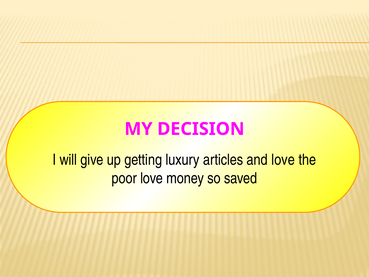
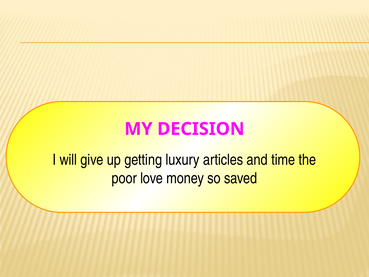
and love: love -> time
